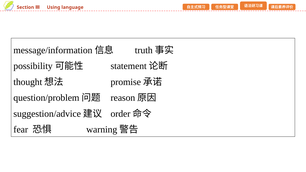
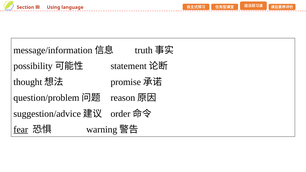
fear underline: none -> present
